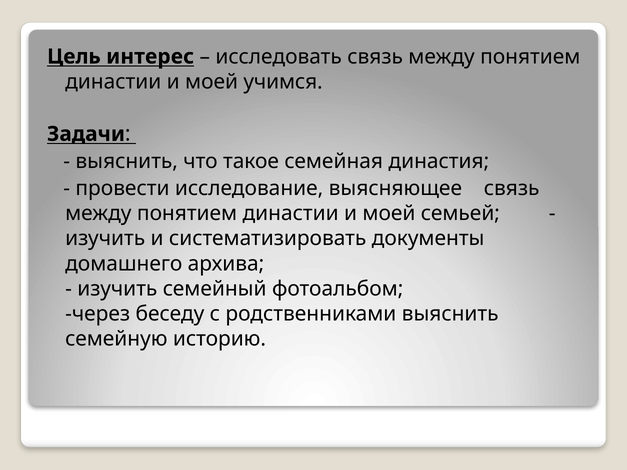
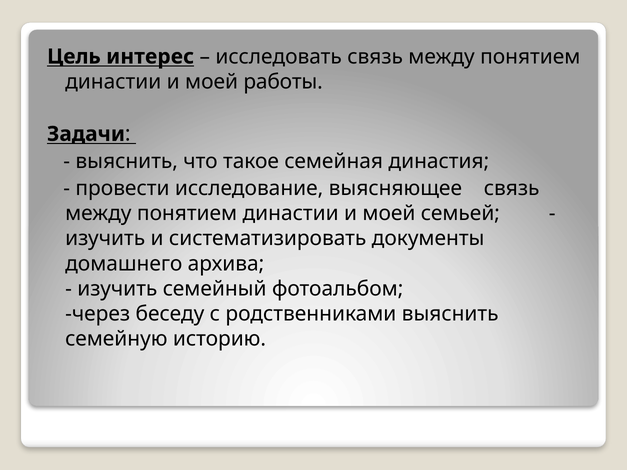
учимся: учимся -> работы
